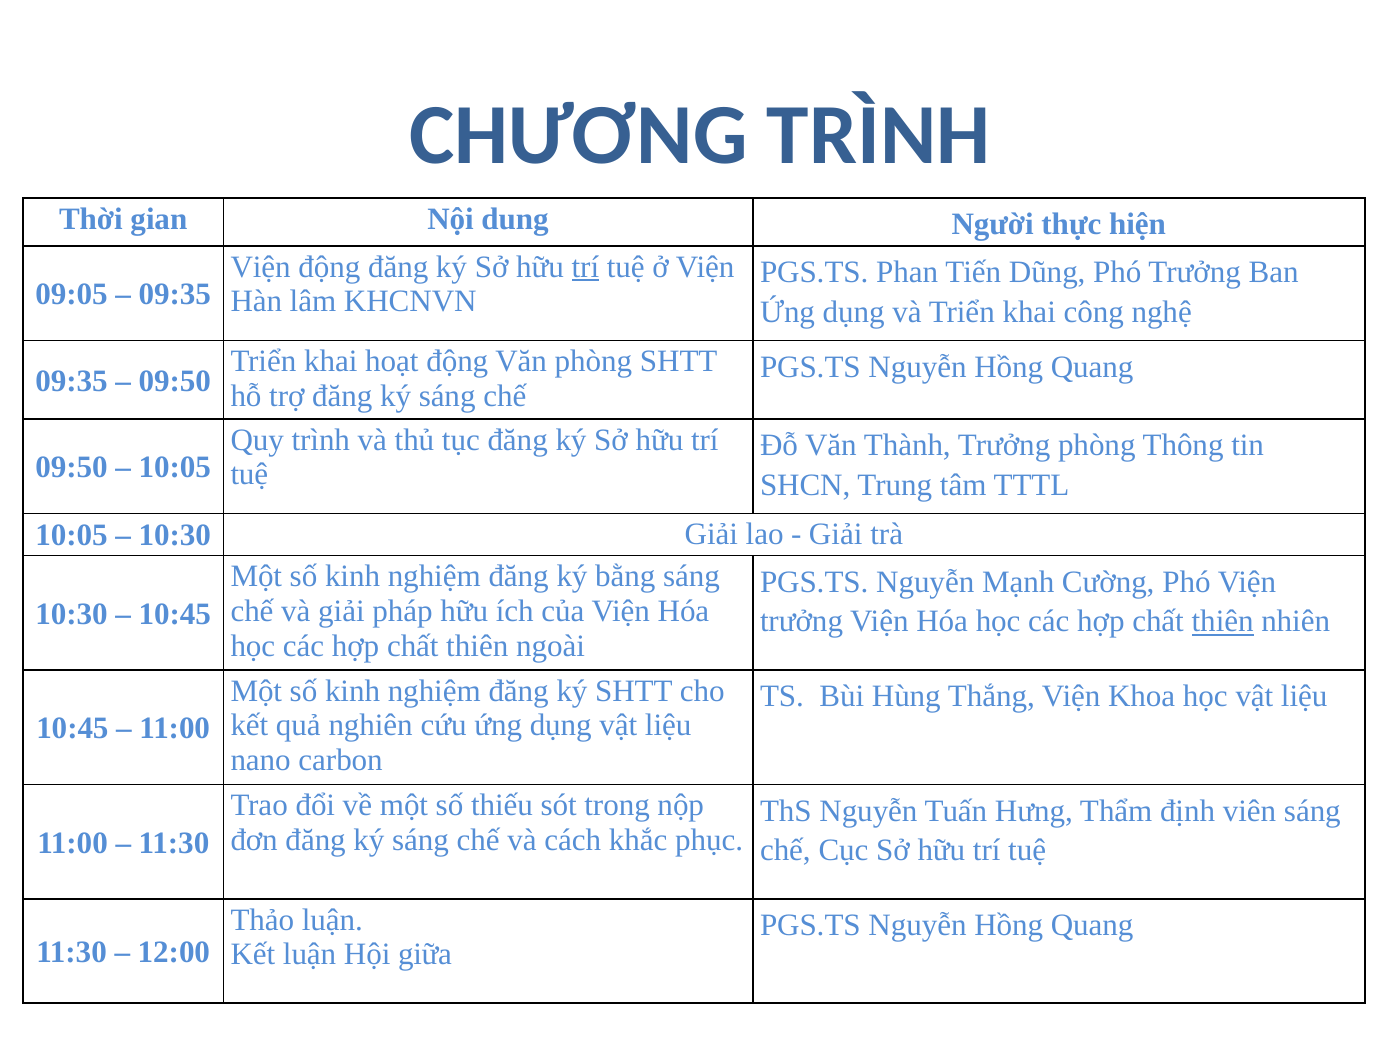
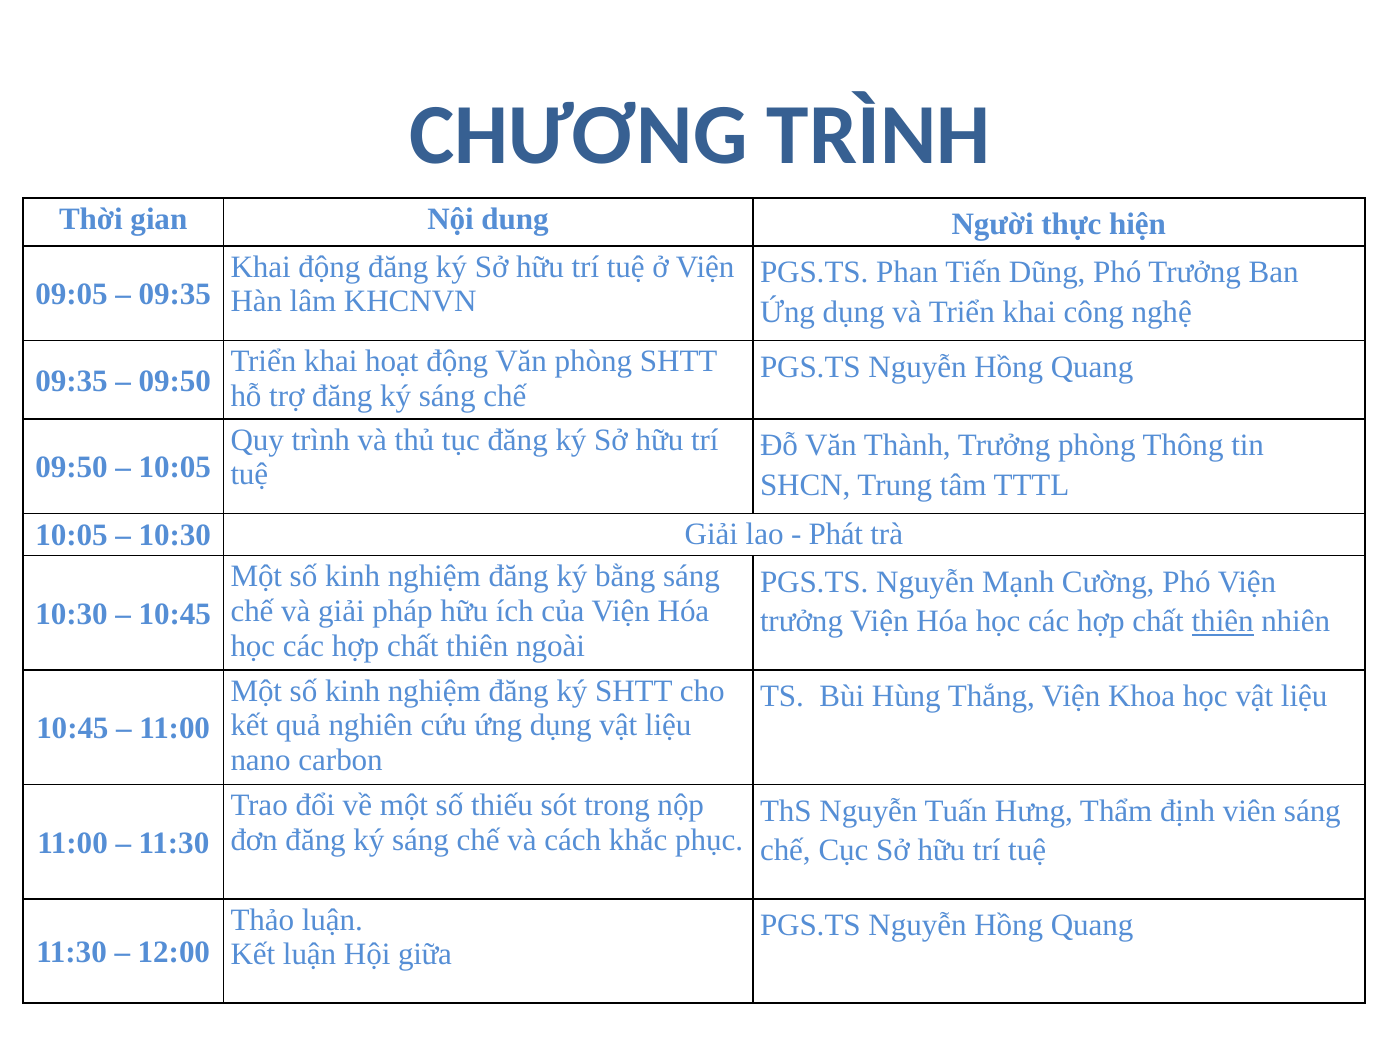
Viện at (261, 267): Viện -> Khai
trí at (585, 267) underline: present -> none
Giải at (836, 535): Giải -> Phát
